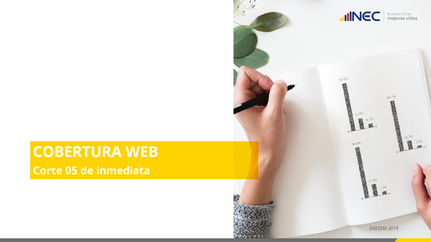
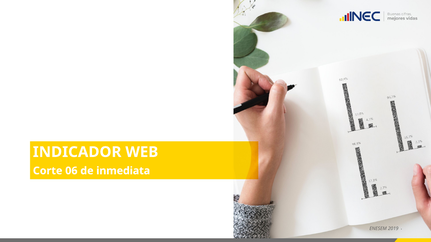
COBERTURA: COBERTURA -> INDICADOR
05: 05 -> 06
